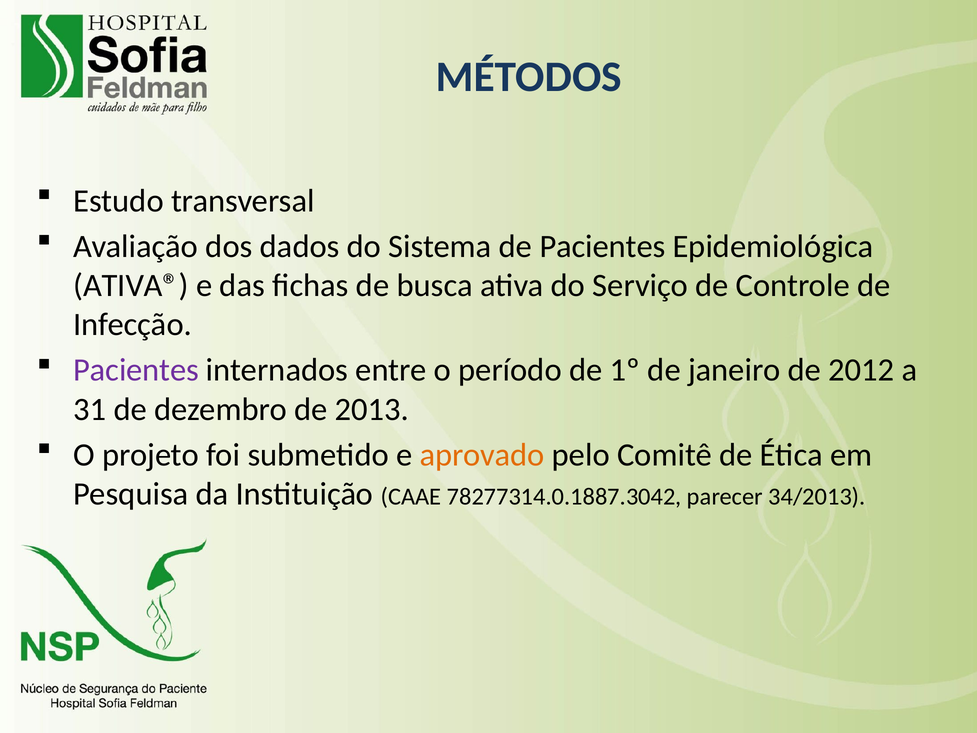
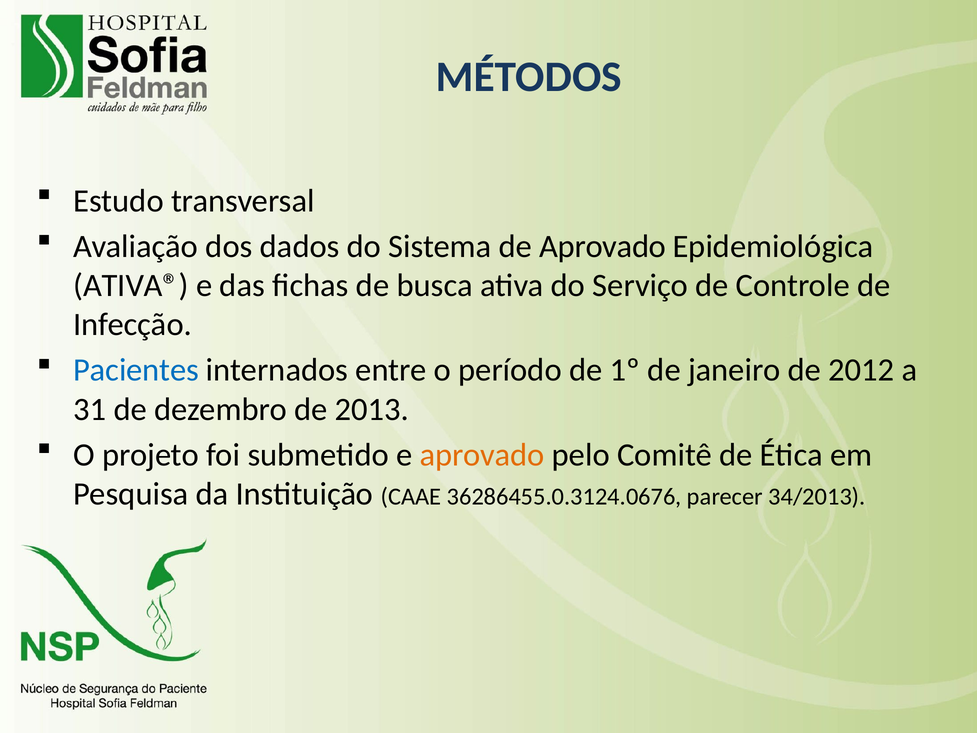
de Pacientes: Pacientes -> Aprovado
Pacientes at (136, 370) colour: purple -> blue
78277314.0.1887.3042: 78277314.0.1887.3042 -> 36286455.0.3124.0676
